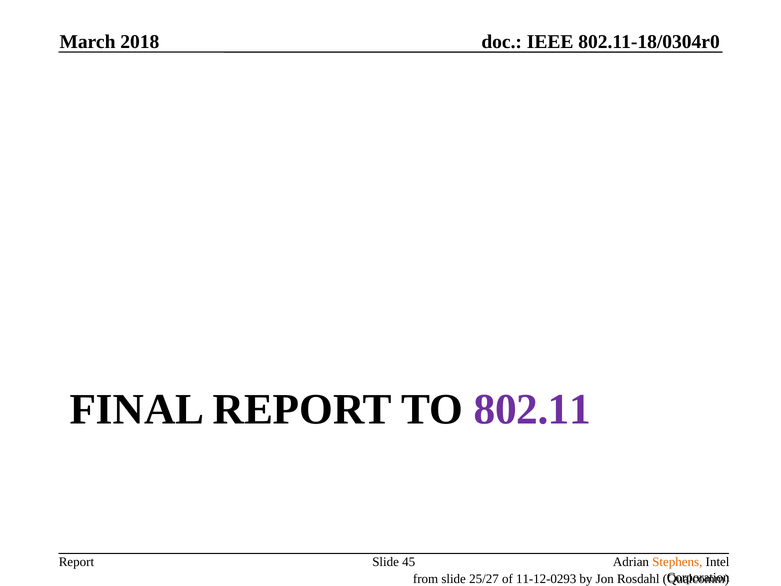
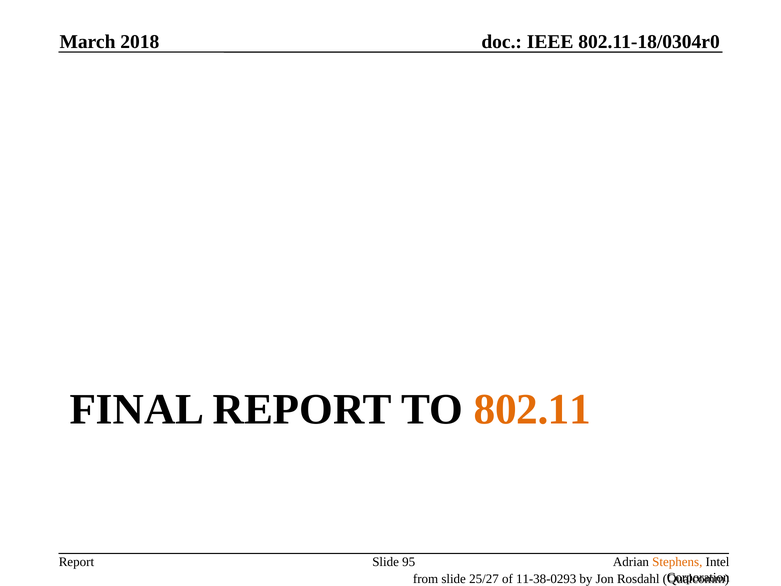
802.11 colour: purple -> orange
45: 45 -> 95
11-12-0293: 11-12-0293 -> 11-38-0293
